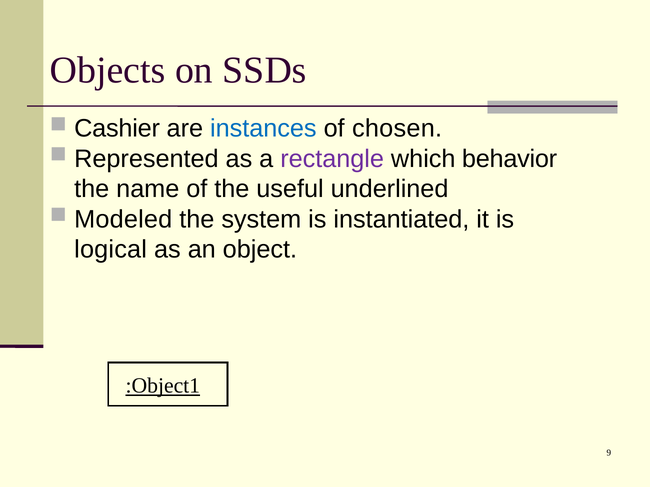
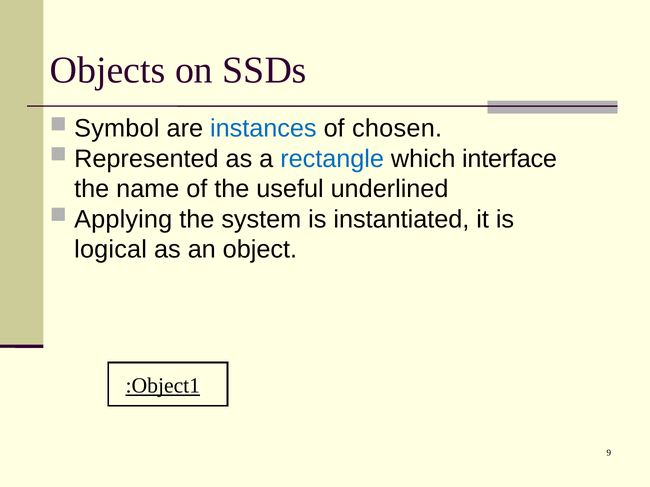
Cashier: Cashier -> Symbol
rectangle colour: purple -> blue
behavior: behavior -> interface
Modeled: Modeled -> Applying
